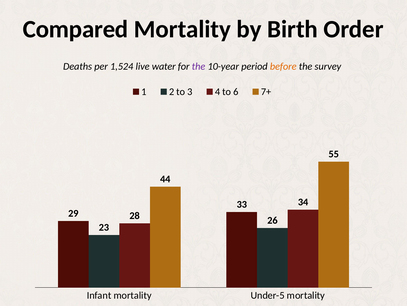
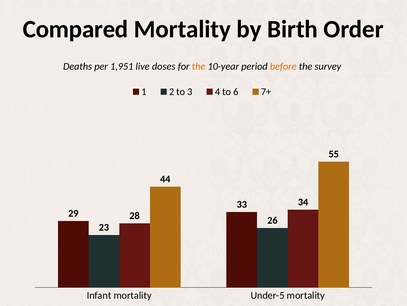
1,524: 1,524 -> 1,951
water: water -> doses
the at (199, 66) colour: purple -> orange
